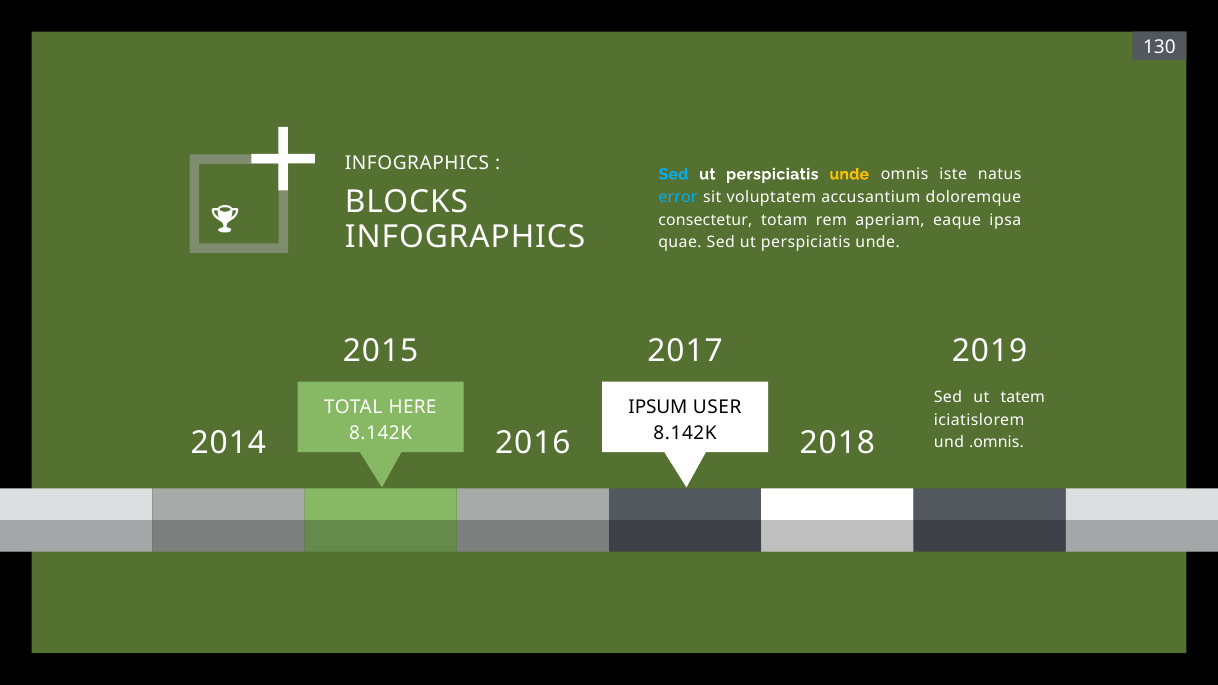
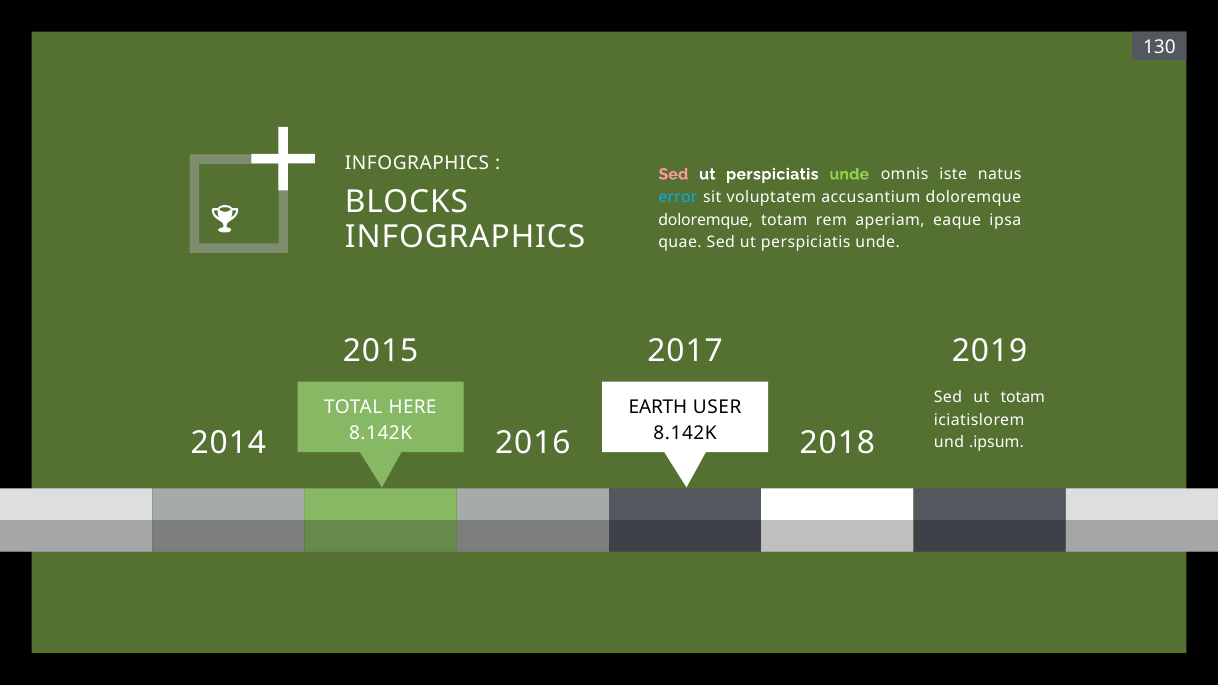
Sed at (673, 174) colour: light blue -> pink
unde at (849, 174) colour: yellow -> light green
consectetur at (705, 220): consectetur -> doloremque
ut tatem: tatem -> totam
IPSUM: IPSUM -> EARTH
.omnis: .omnis -> .ipsum
